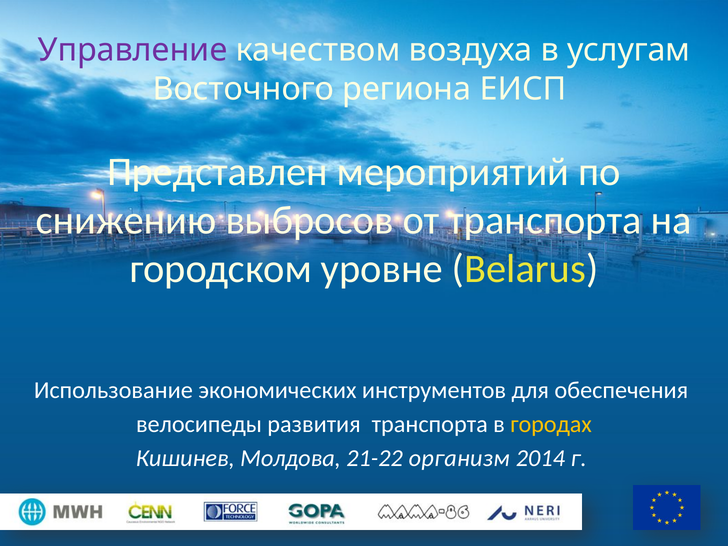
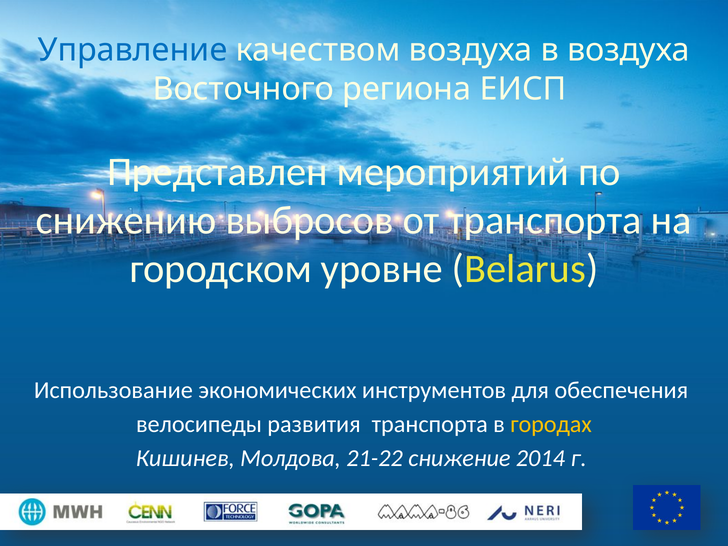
Управление colour: purple -> blue
в услугам: услугам -> воздуха
организм: организм -> снижение
